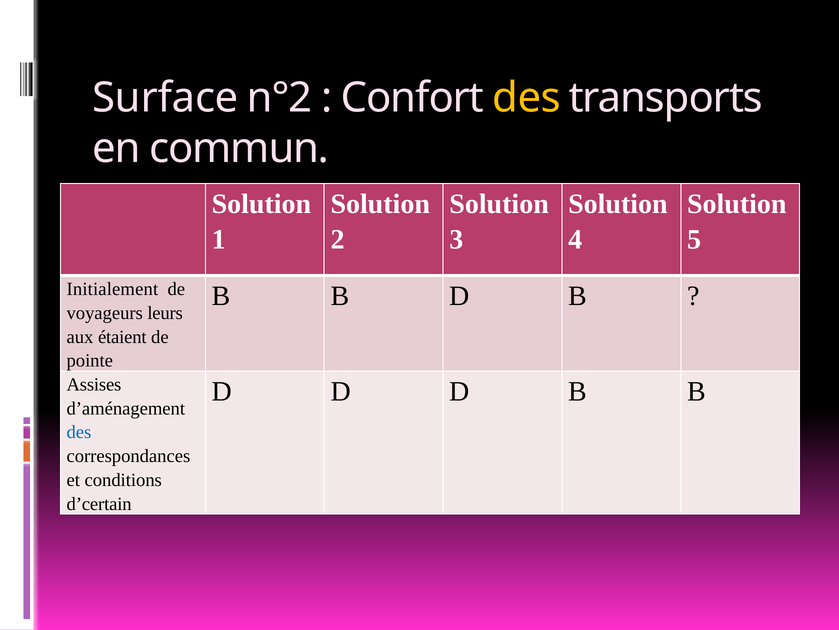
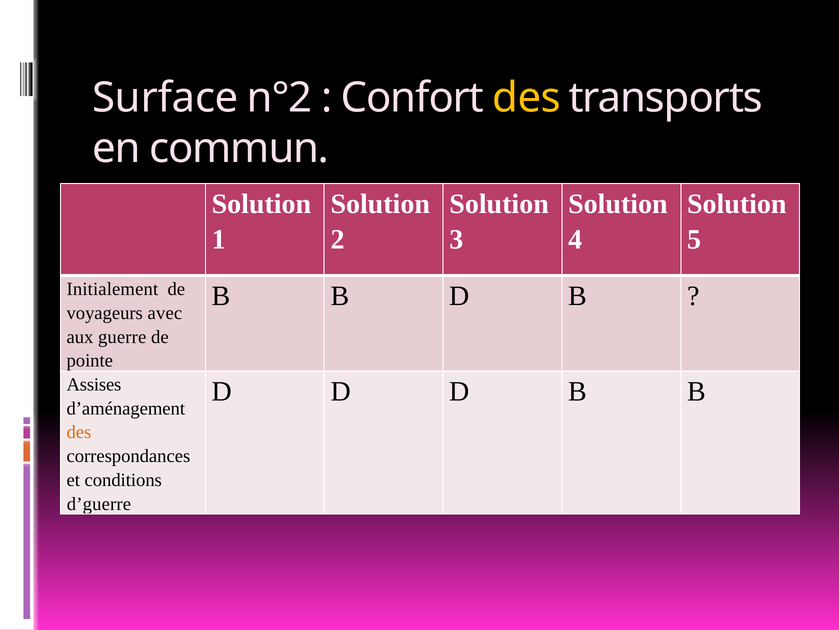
leurs: leurs -> avec
étaient: étaient -> guerre
des at (79, 432) colour: blue -> orange
d’certain: d’certain -> d’guerre
